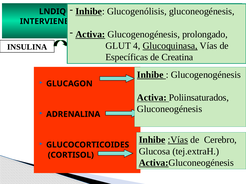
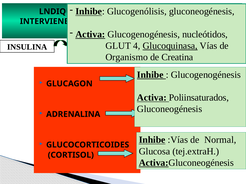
prolongado: prolongado -> nucleótidos
Específicas: Específicas -> Organismo
:Vías underline: present -> none
Cerebro: Cerebro -> Normal
